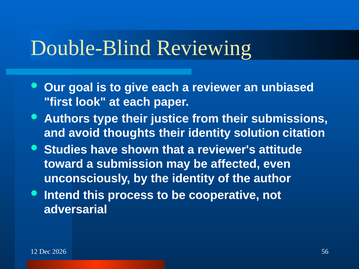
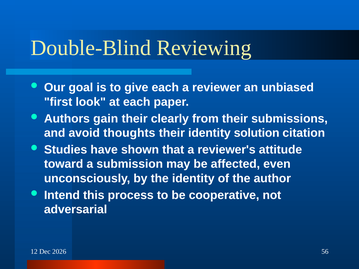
type: type -> gain
justice: justice -> clearly
